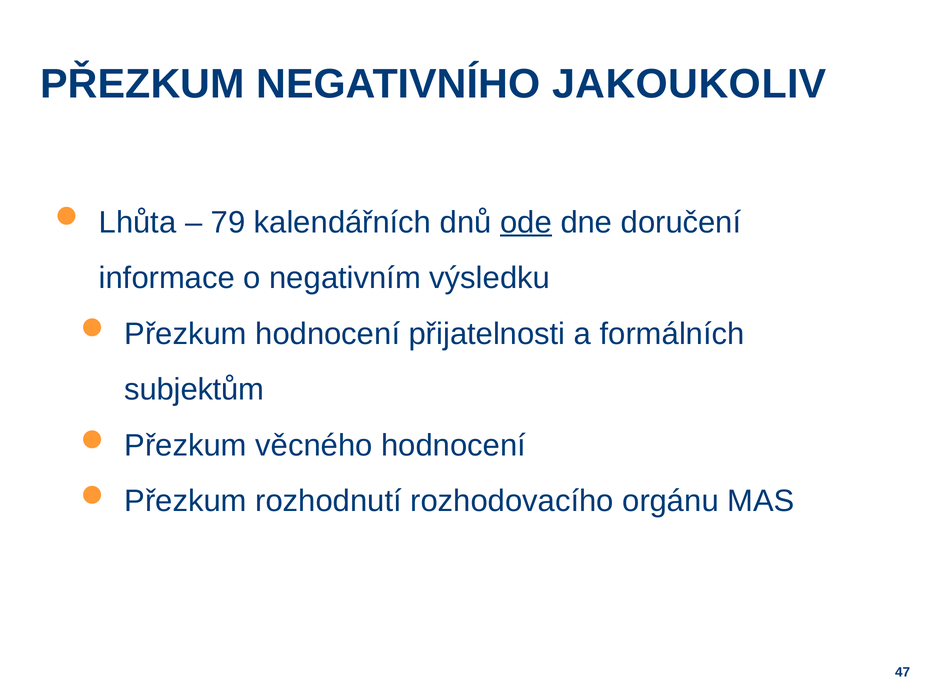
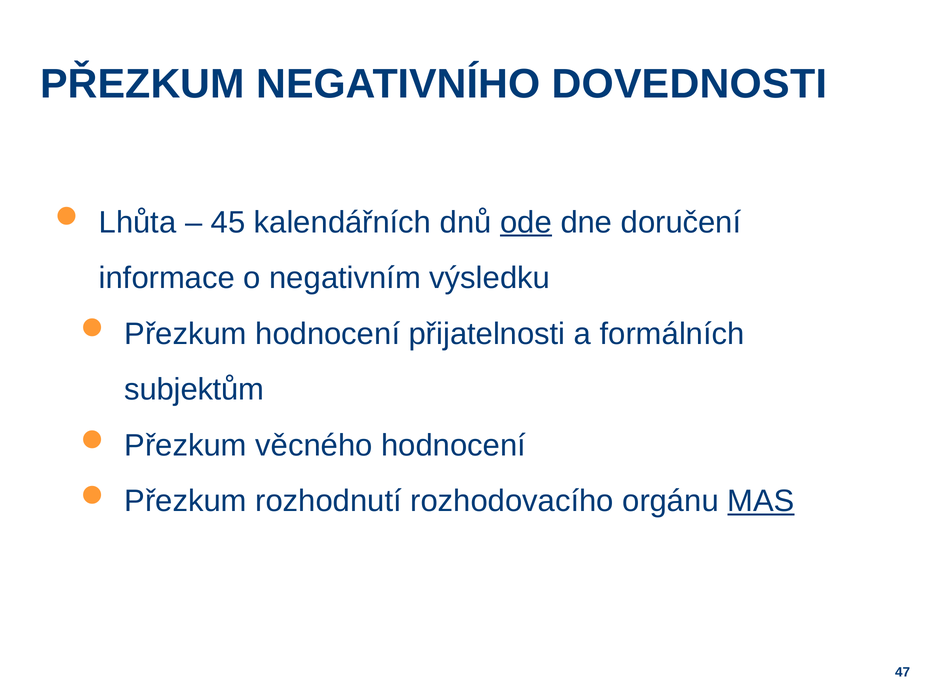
JAKOUKOLIV: JAKOUKOLIV -> DOVEDNOSTI
79: 79 -> 45
MAS underline: none -> present
